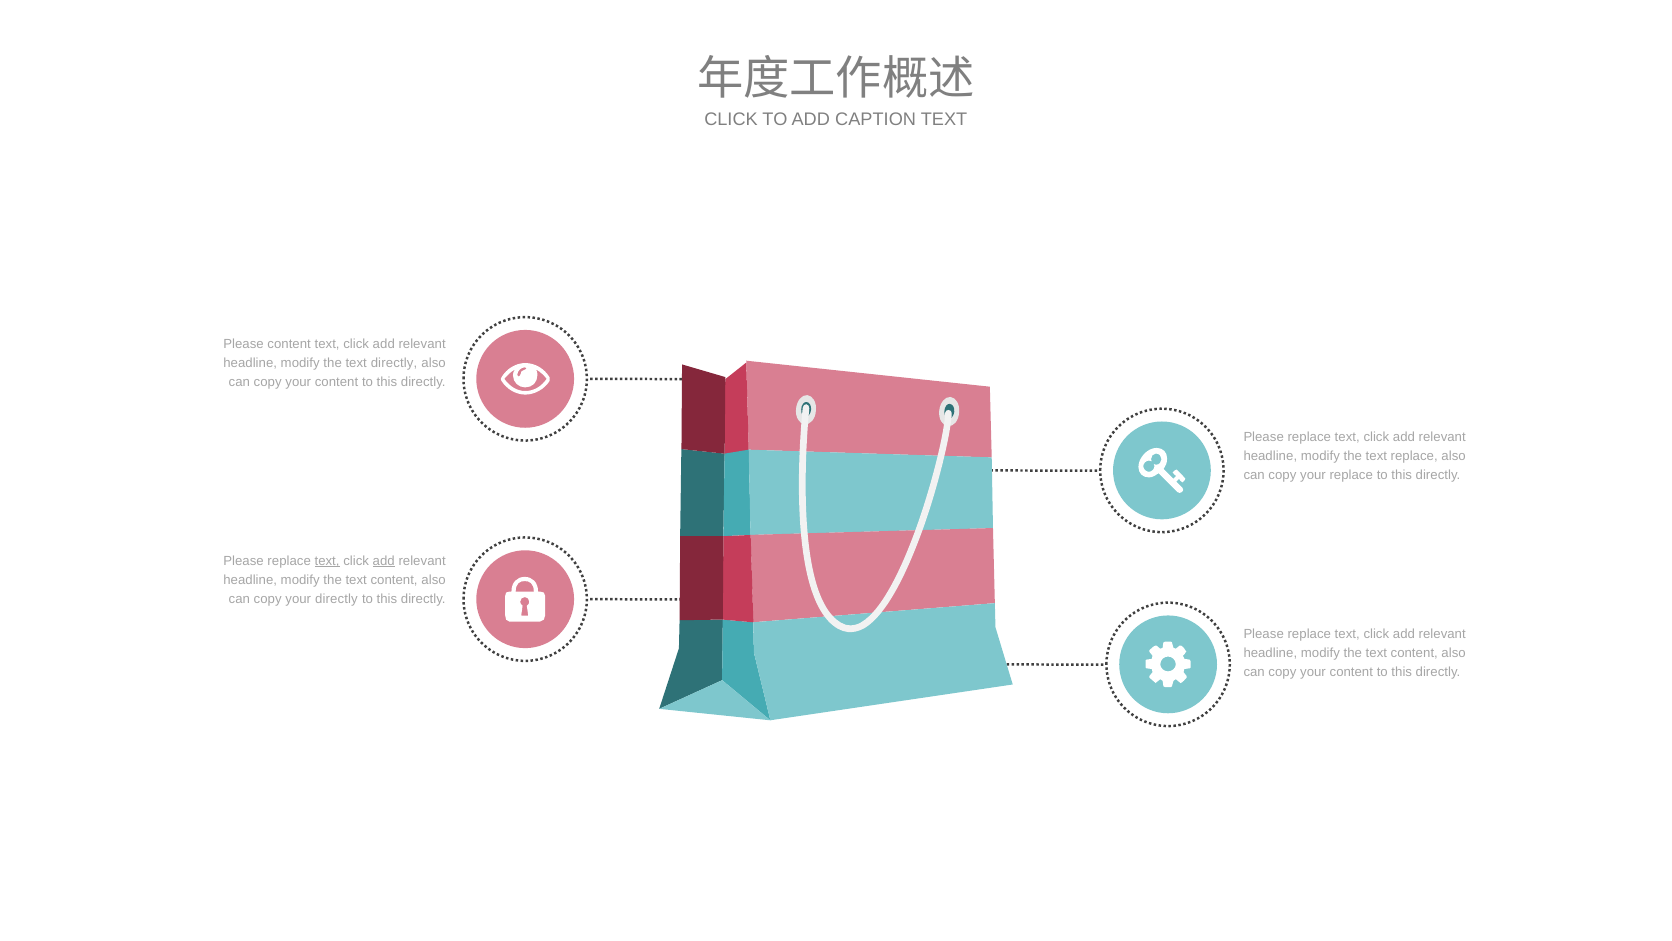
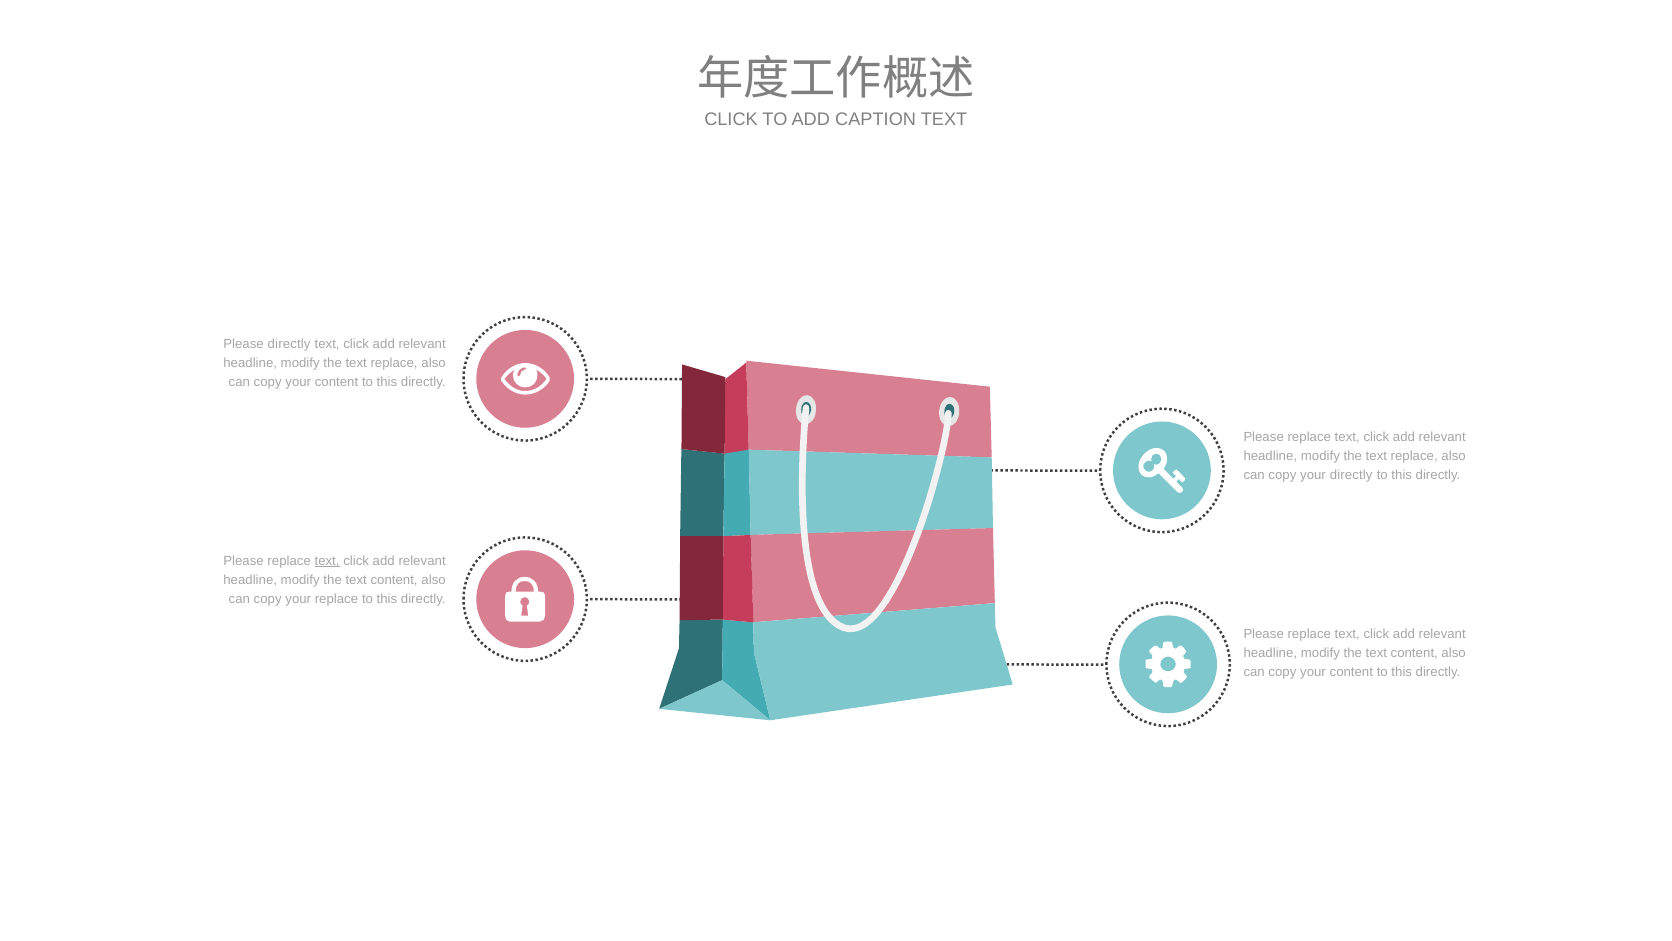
Please content: content -> directly
directly at (394, 363): directly -> replace
your replace: replace -> directly
add at (384, 561) underline: present -> none
your directly: directly -> replace
